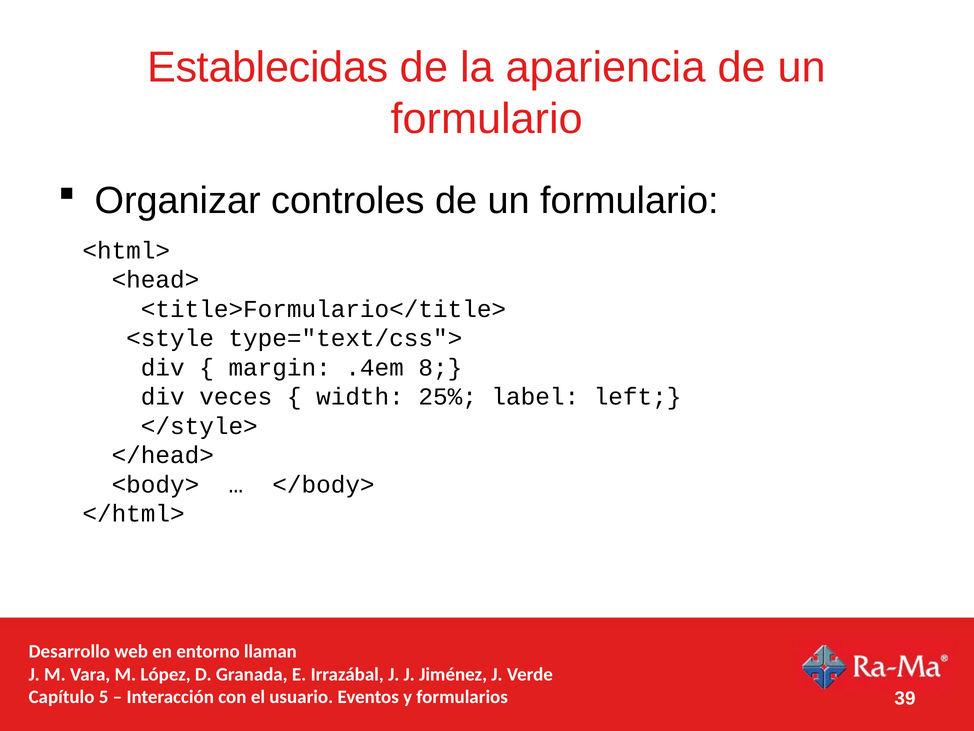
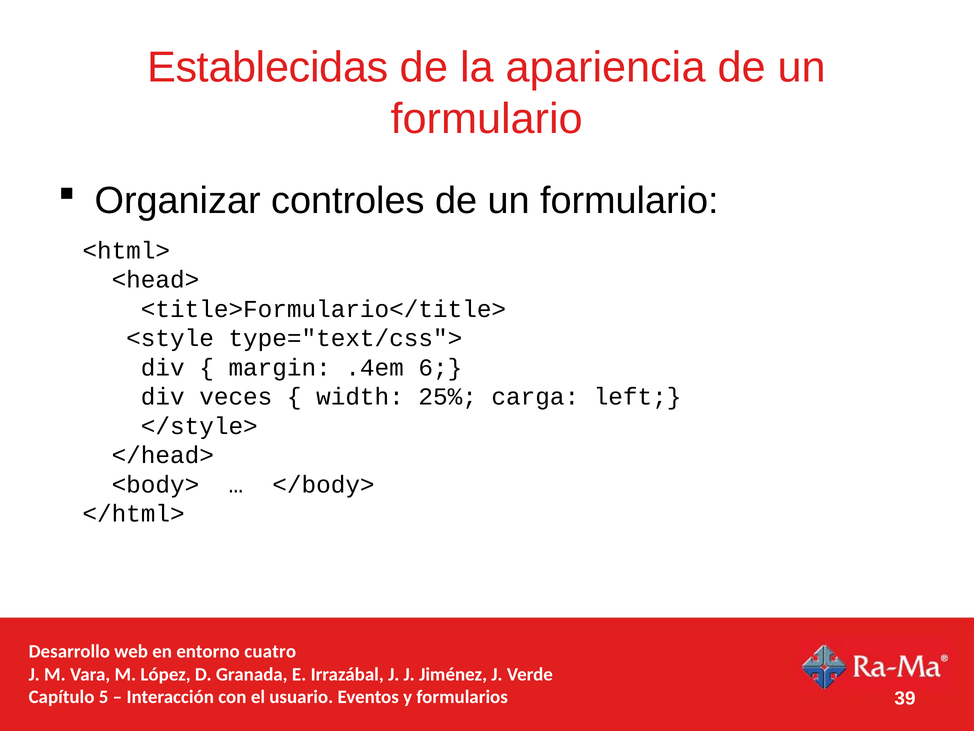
8: 8 -> 6
label: label -> carga
llaman: llaman -> cuatro
